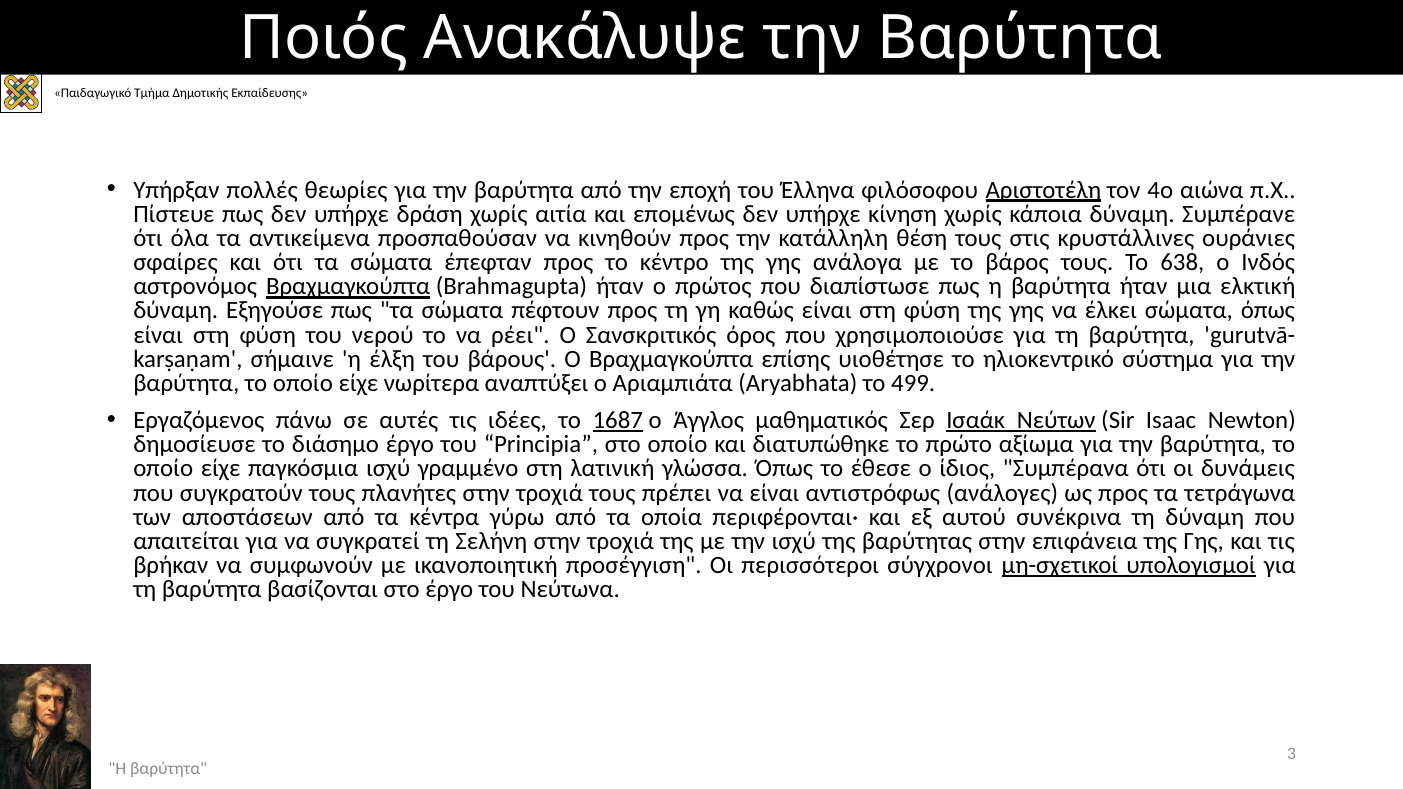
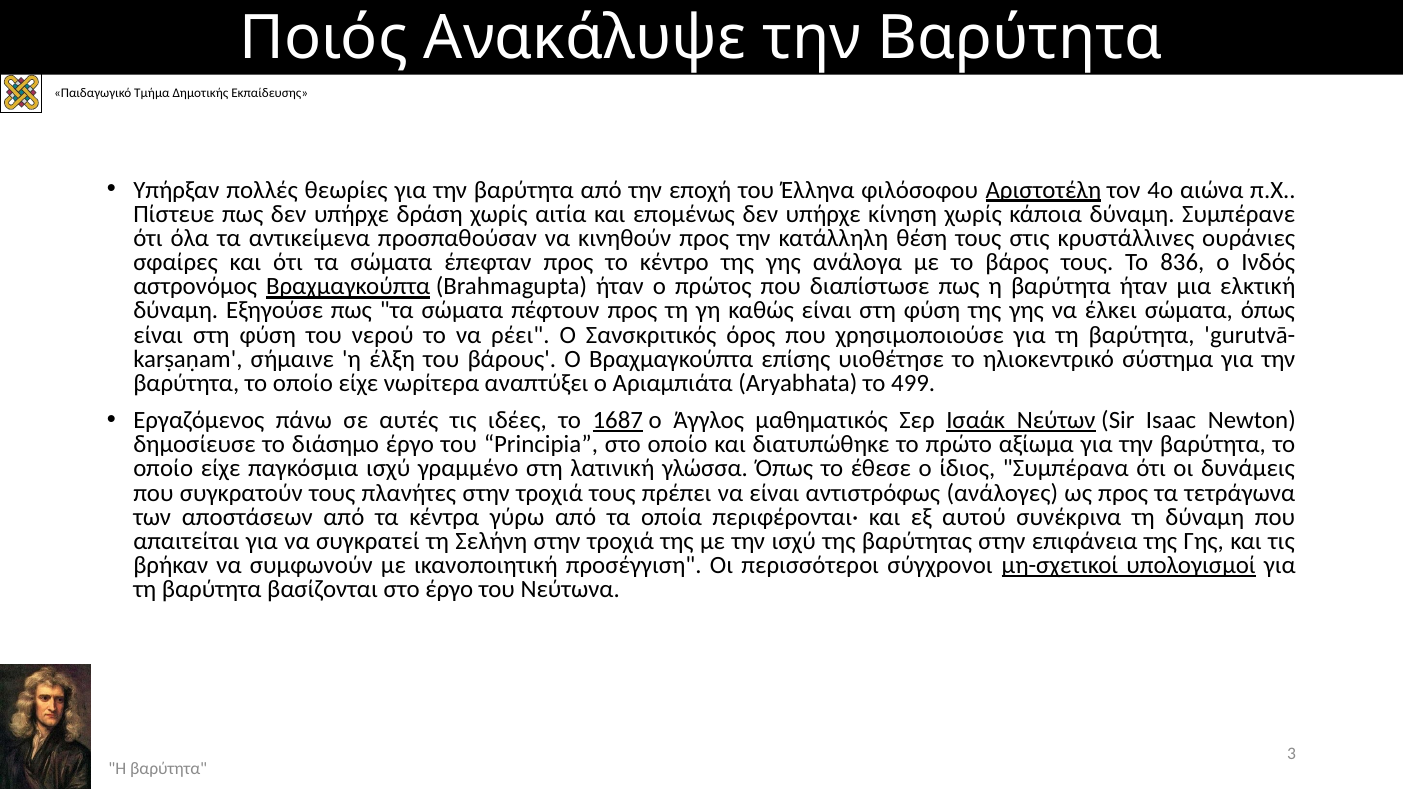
638: 638 -> 836
